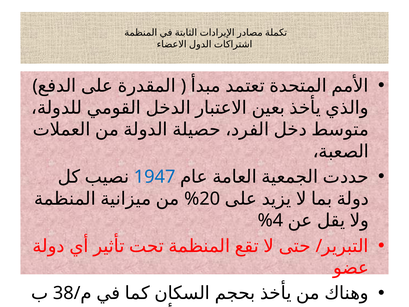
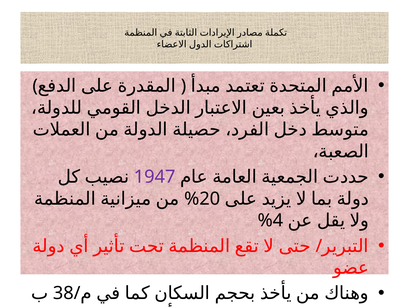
1947 colour: blue -> purple
